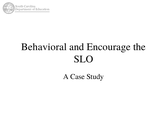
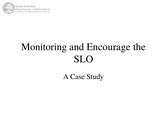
Behavioral: Behavioral -> Monitoring
